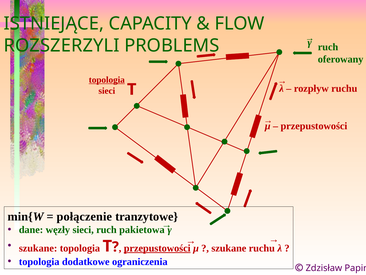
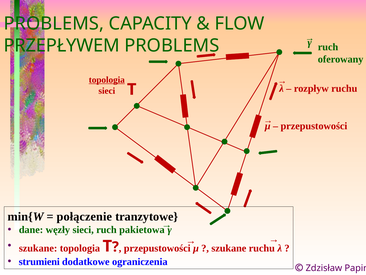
ISTNIEJĄCE at (54, 24): ISTNIEJĄCE -> PROBLEMS
ROZSZERZYLI: ROZSZERZYLI -> PRZEPŁYWEM
przepustowości at (157, 248) underline: present -> none
topologia at (39, 261): topologia -> strumieni
